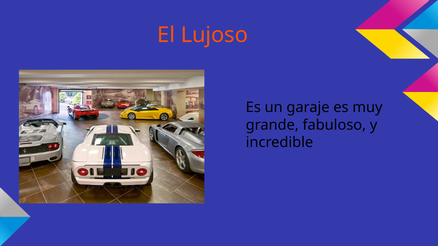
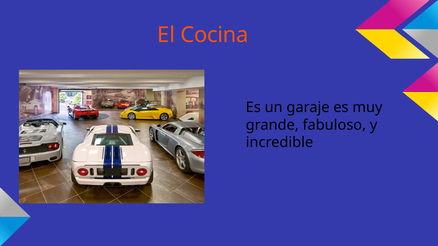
Lujoso: Lujoso -> Cocina
